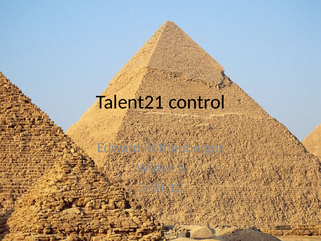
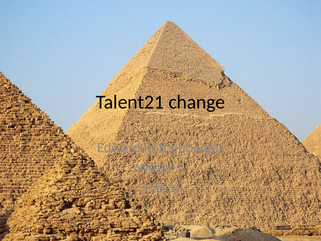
control: control -> change
